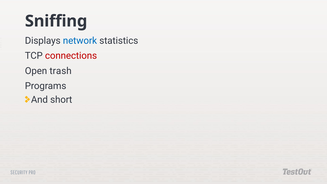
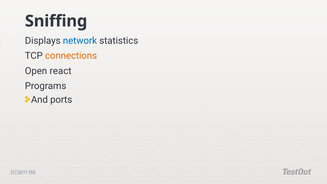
connections colour: red -> orange
trash: trash -> react
short: short -> ports
